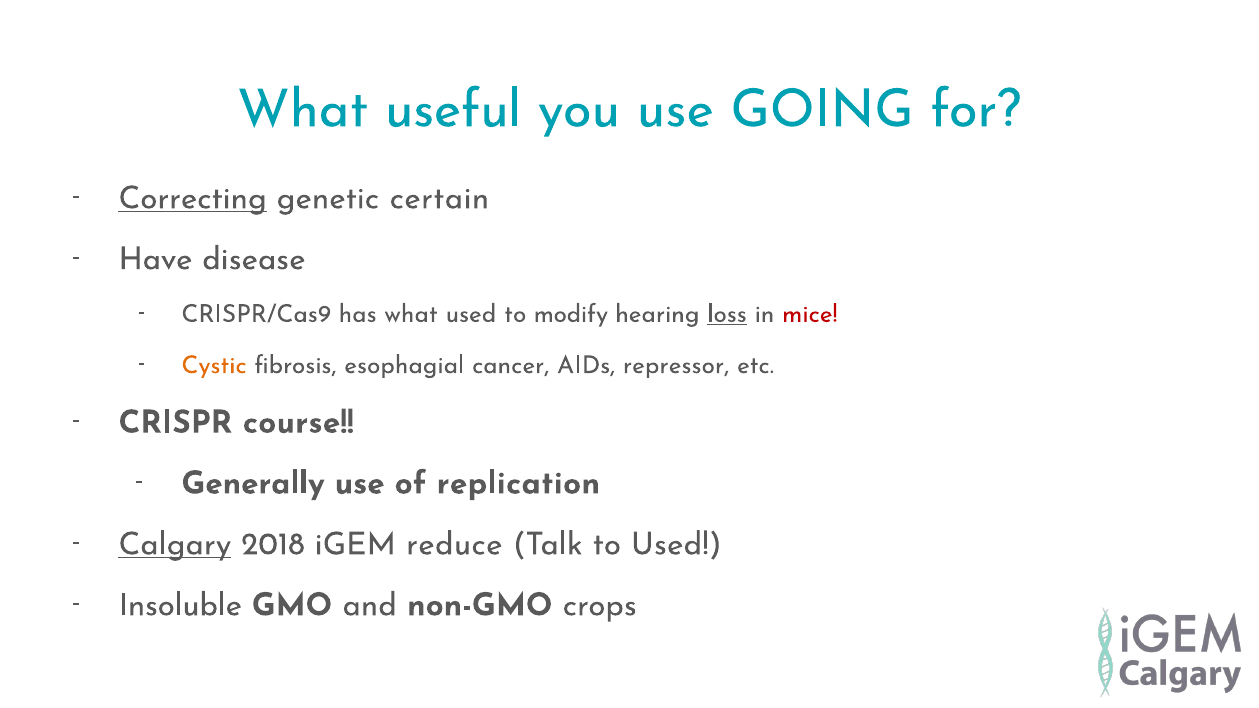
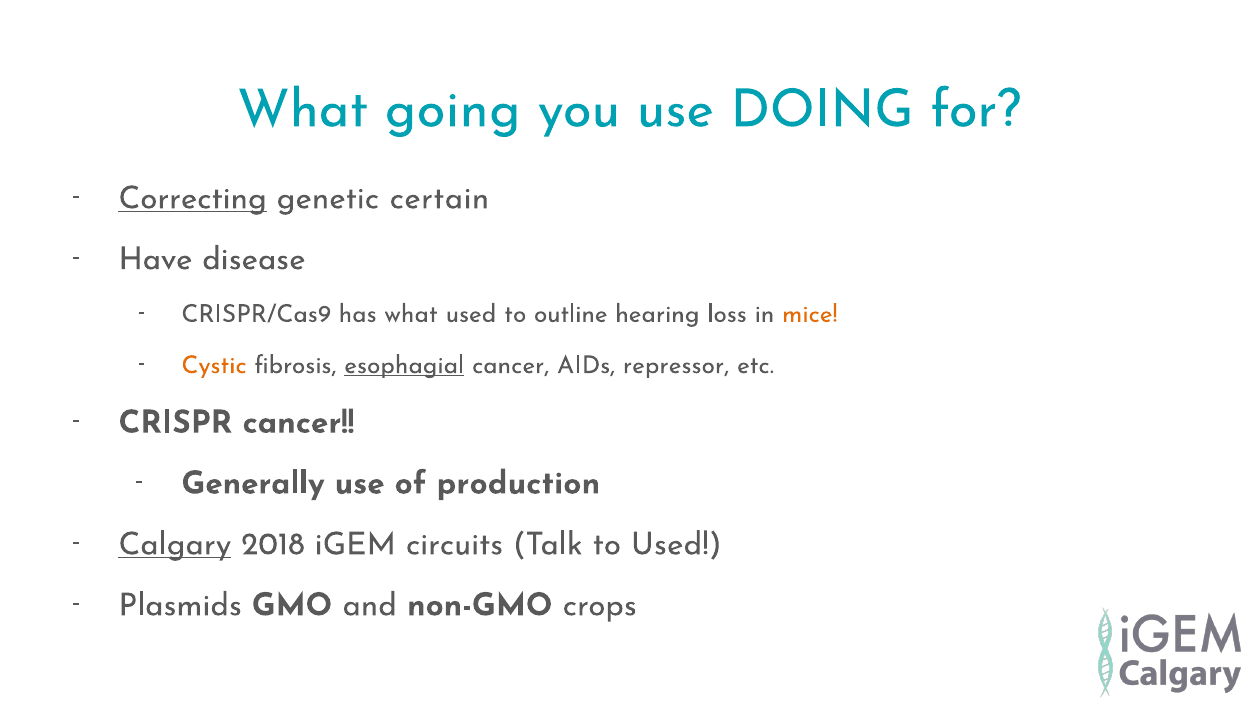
useful: useful -> going
GOING: GOING -> DOING
modify: modify -> outline
loss underline: present -> none
mice colour: red -> orange
esophagial underline: none -> present
CRISPR course: course -> cancer
replication: replication -> production
reduce: reduce -> circuits
Insoluble: Insoluble -> Plasmids
